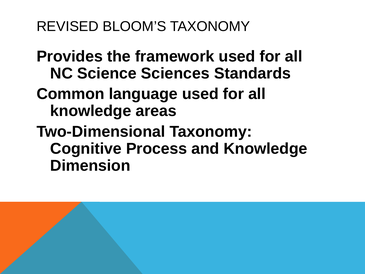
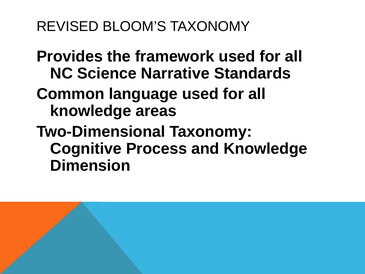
Sciences: Sciences -> Narrative
